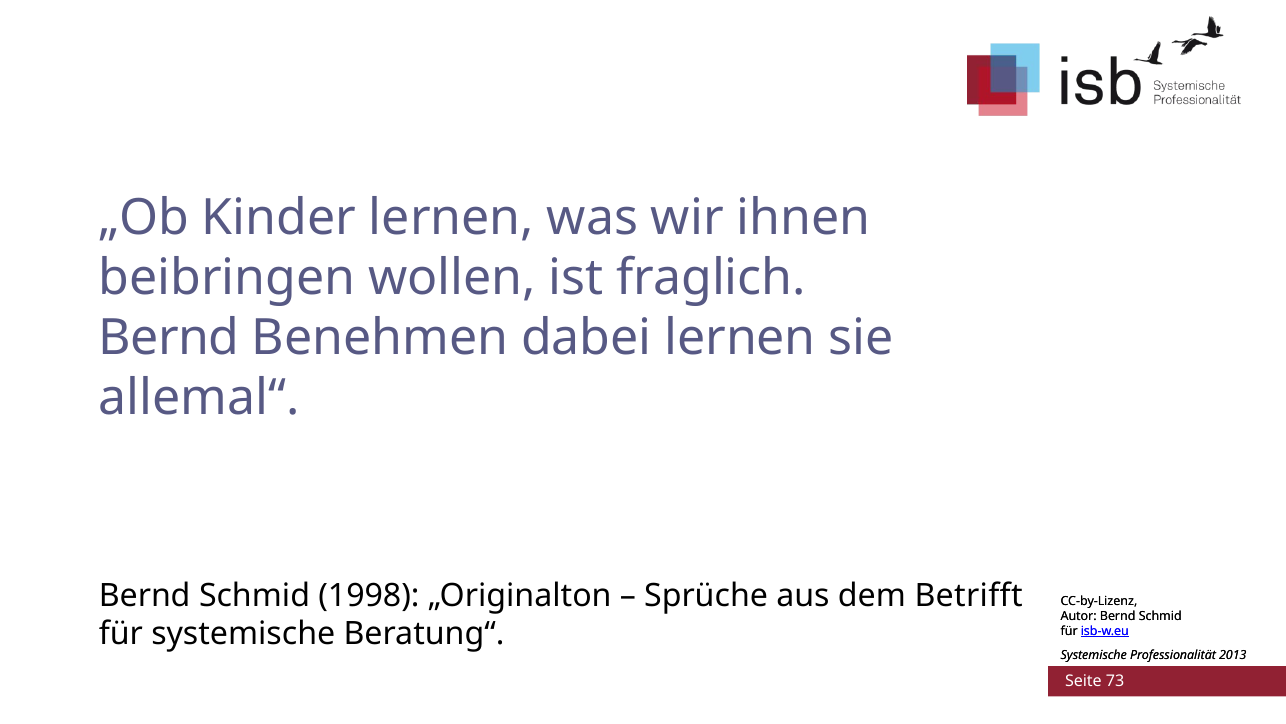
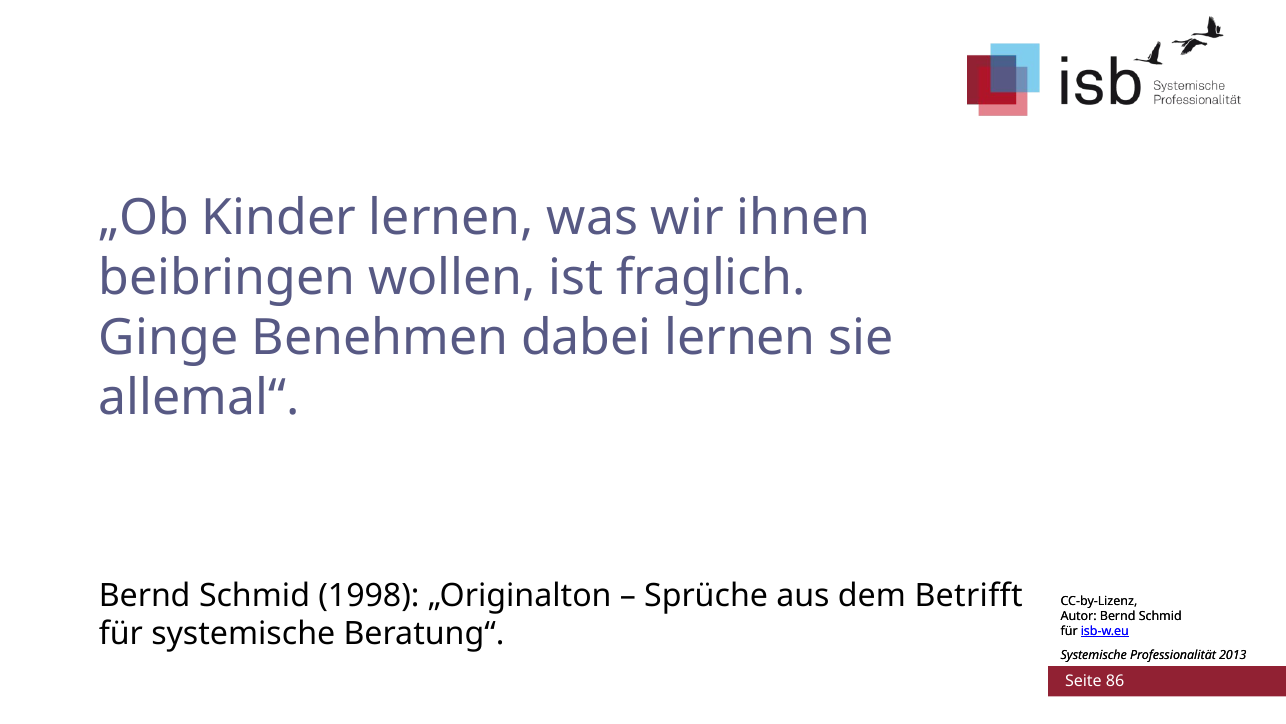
Bernd at (169, 338): Bernd -> Ginge
73: 73 -> 86
